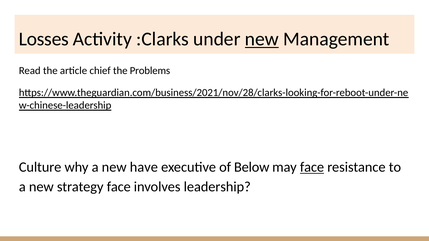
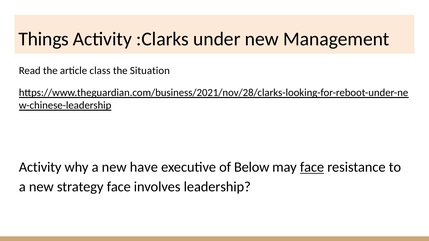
Losses: Losses -> Things
new at (262, 39) underline: present -> none
chief: chief -> class
Problems: Problems -> Situation
Culture at (40, 167): Culture -> Activity
